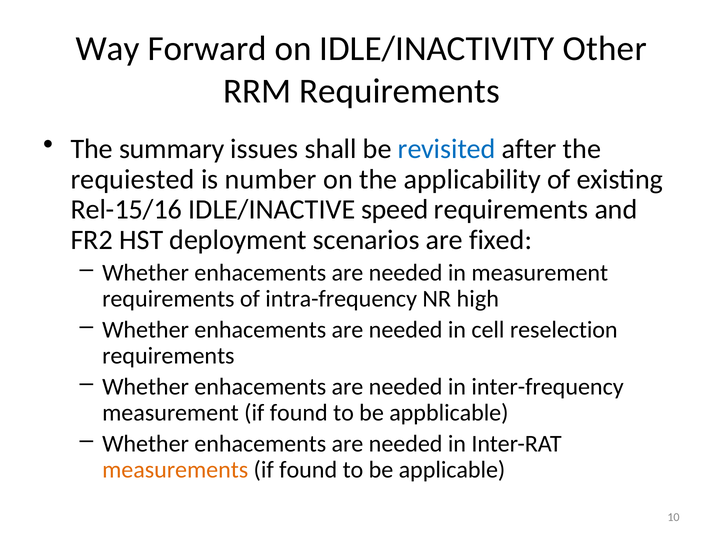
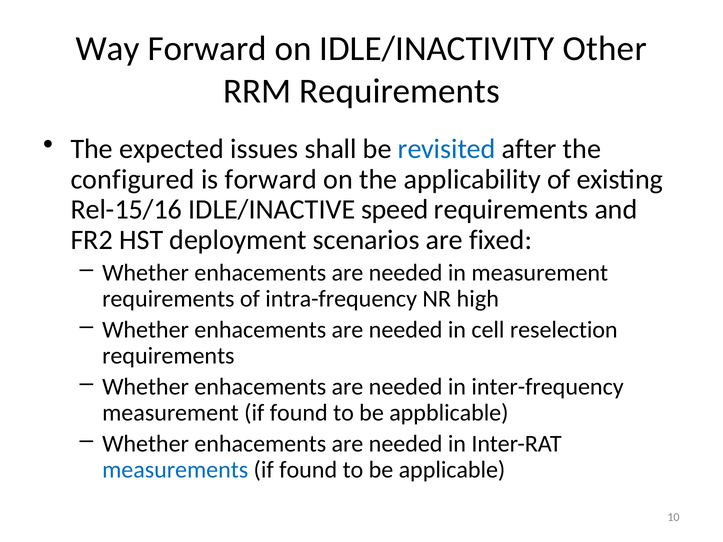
summary: summary -> expected
requiested: requiested -> configured
is number: number -> forward
measurements colour: orange -> blue
